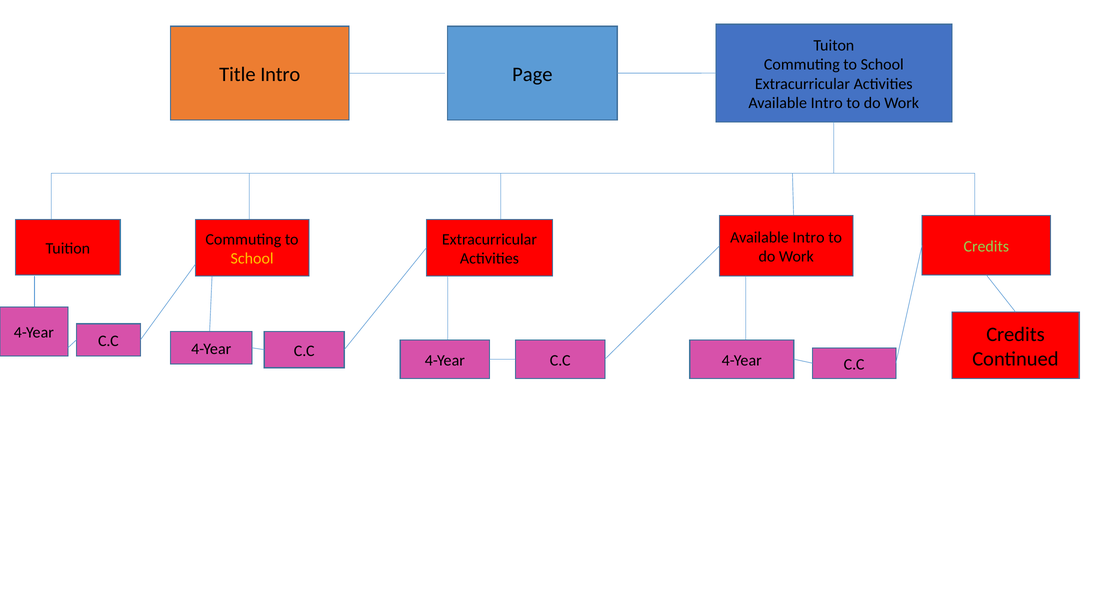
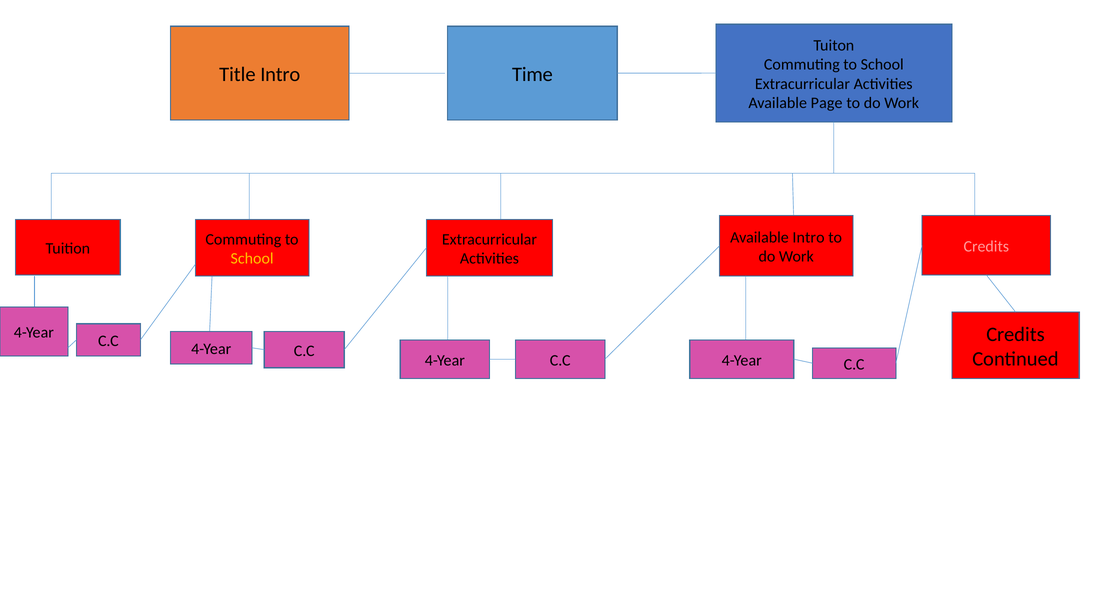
Page: Page -> Time
Intro at (827, 103): Intro -> Page
Credits at (986, 247) colour: light green -> pink
